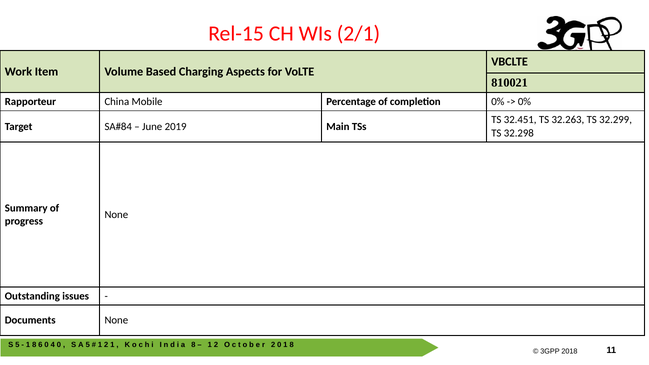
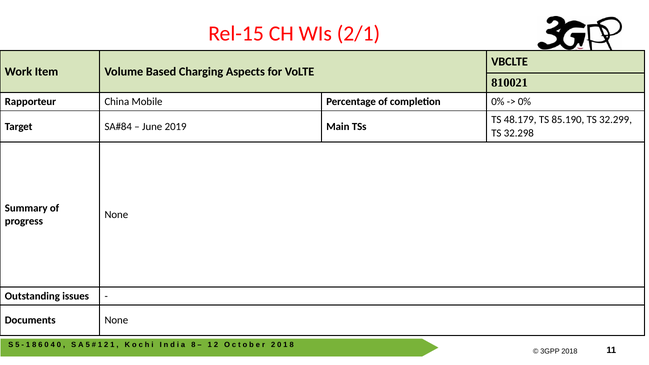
32.451: 32.451 -> 48.179
32.263: 32.263 -> 85.190
